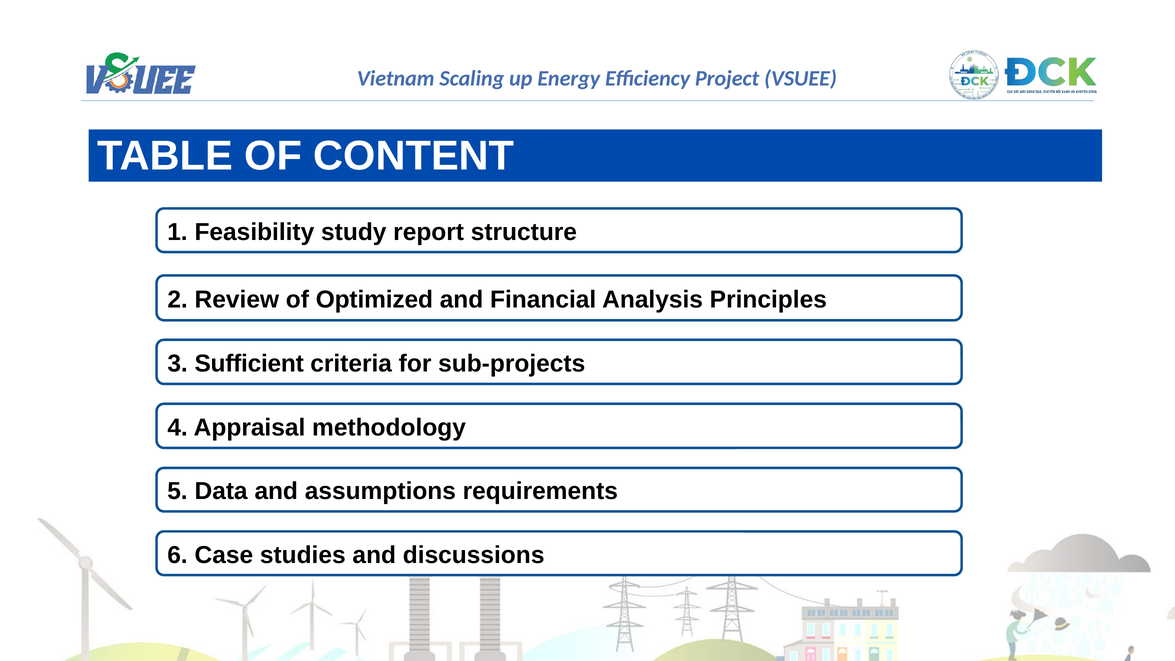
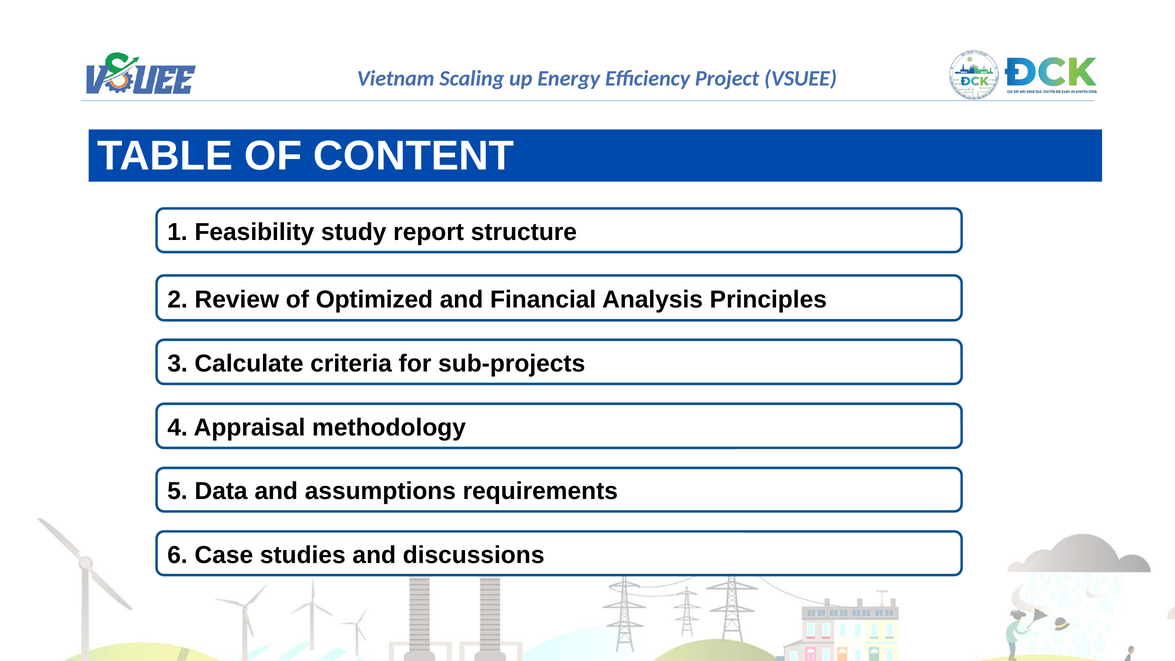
Sufficient: Sufficient -> Calculate
